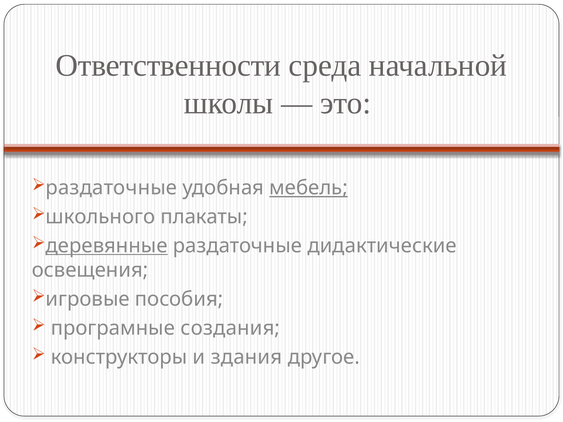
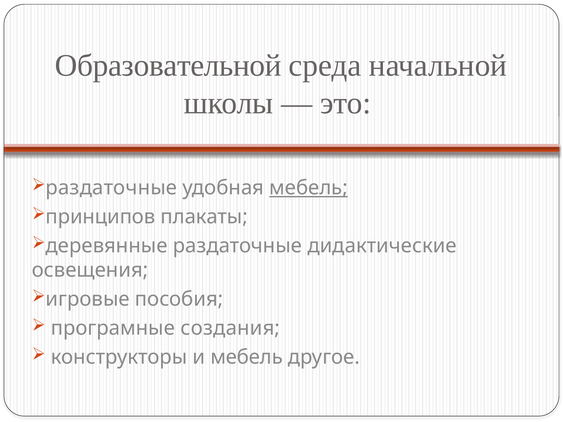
Ответственности: Ответственности -> Образовательной
школьного: школьного -> принципов
деревянные underline: present -> none
и здания: здания -> мебель
